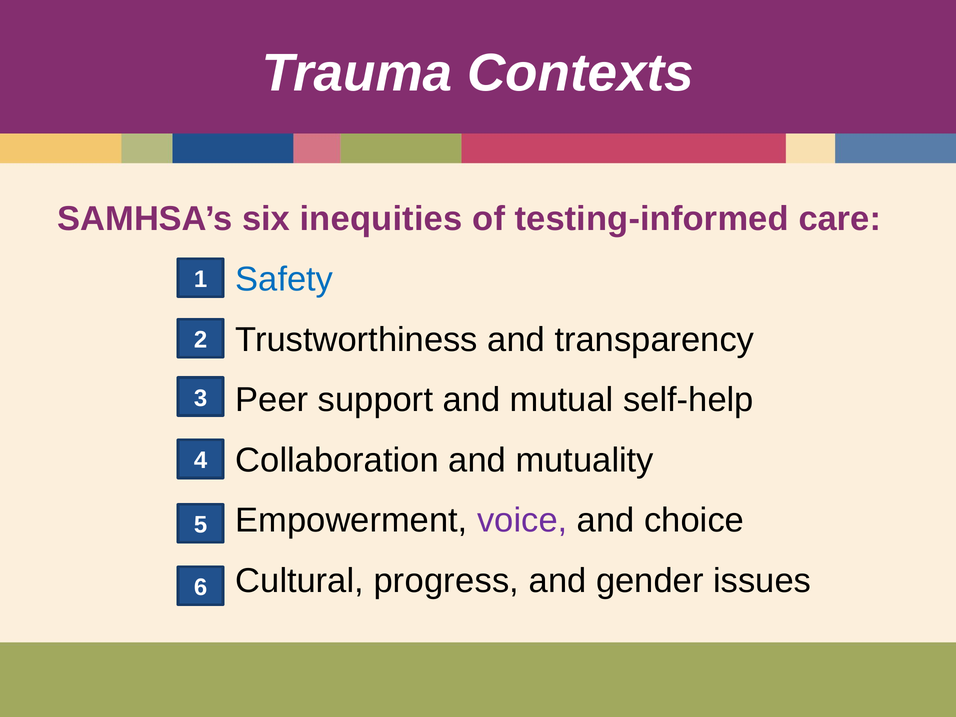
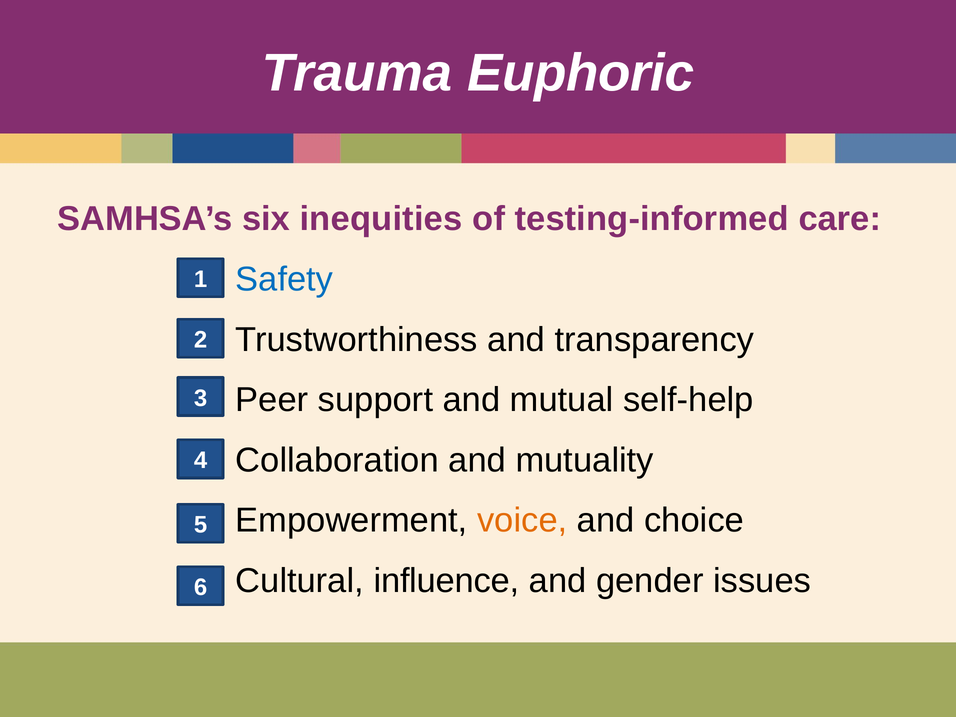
Contexts: Contexts -> Euphoric
voice colour: purple -> orange
progress: progress -> influence
